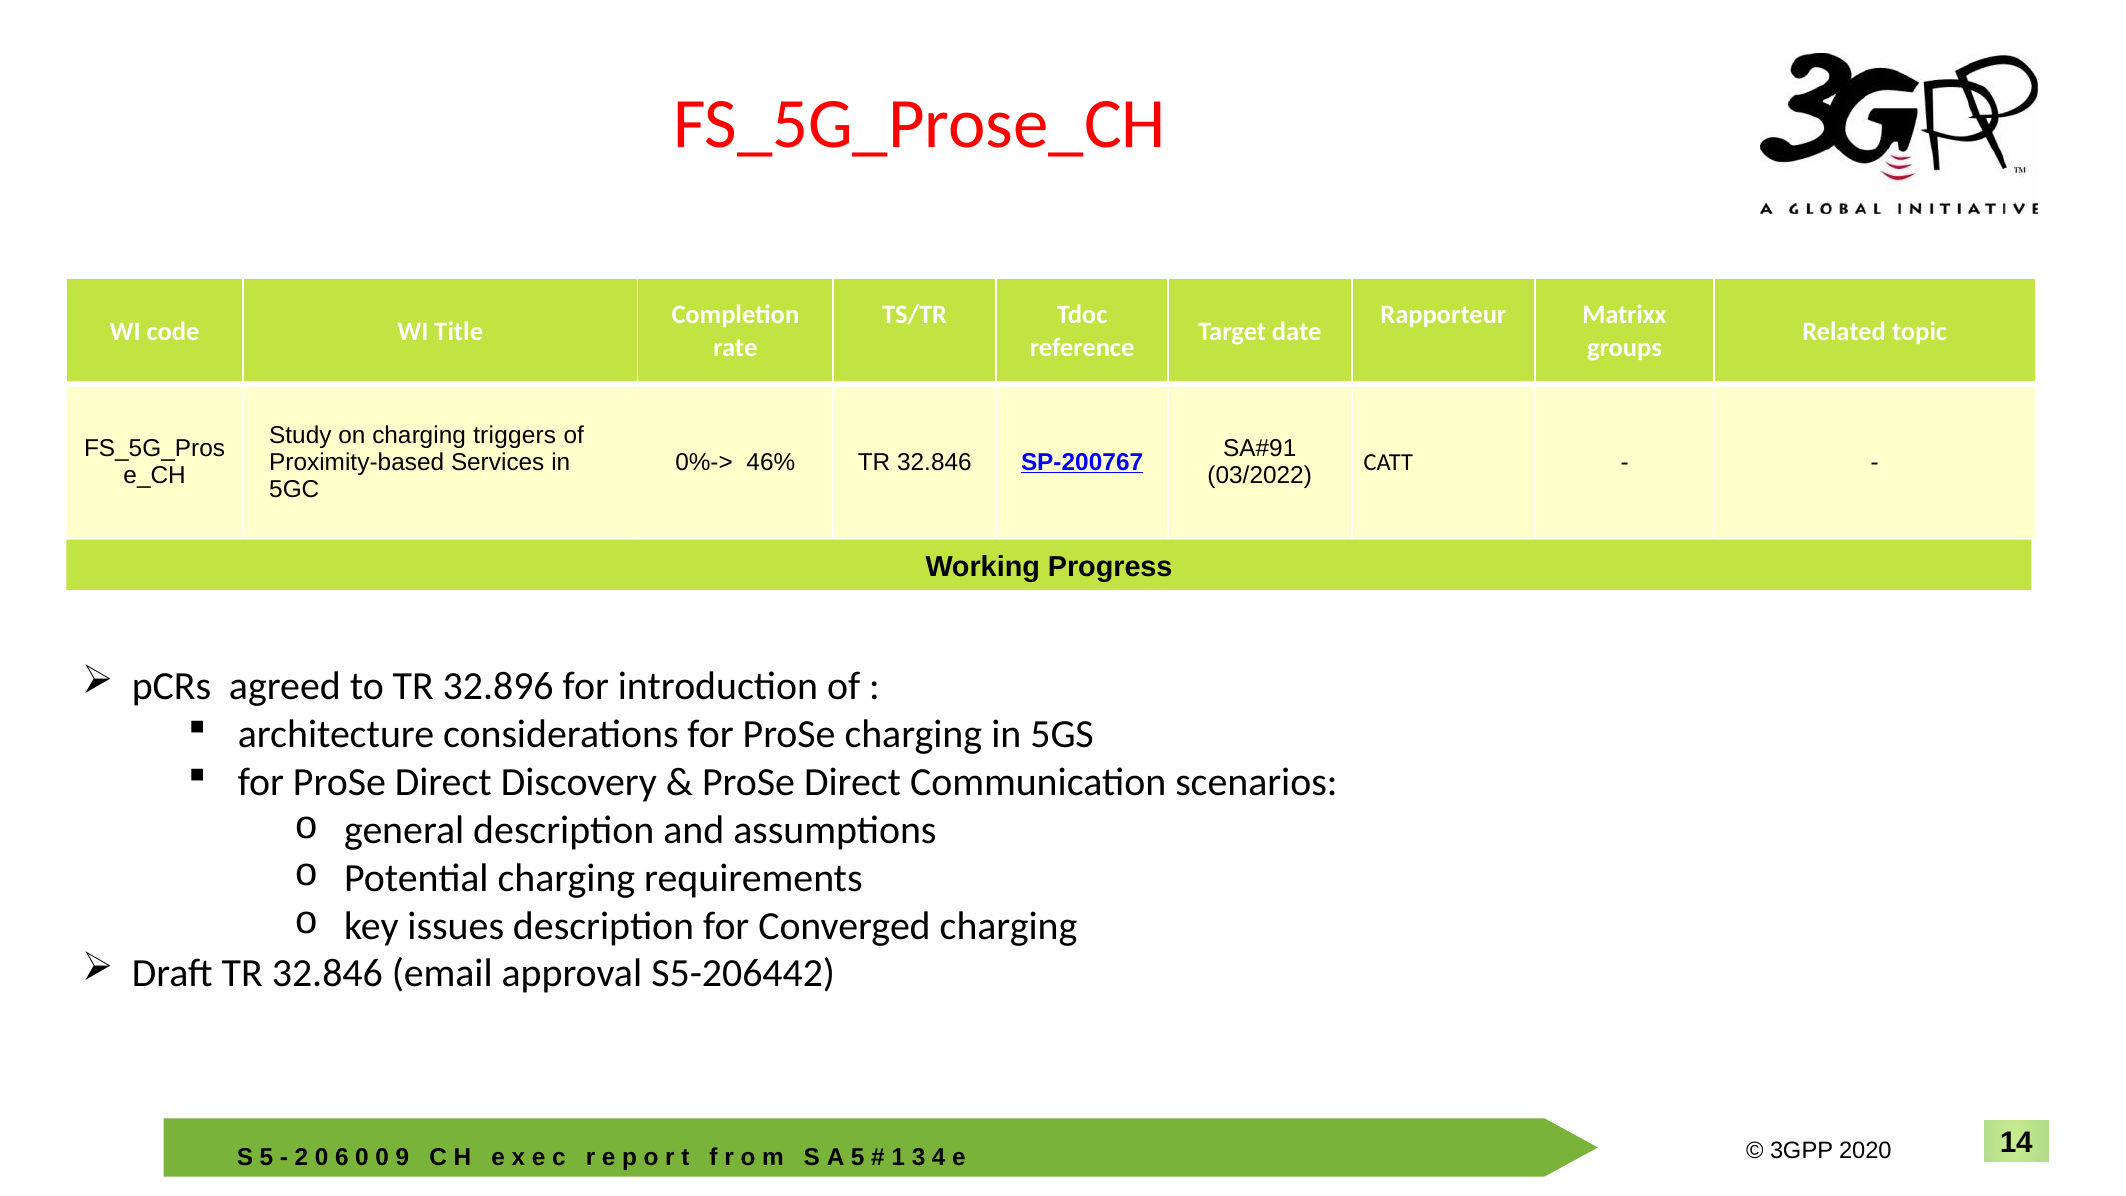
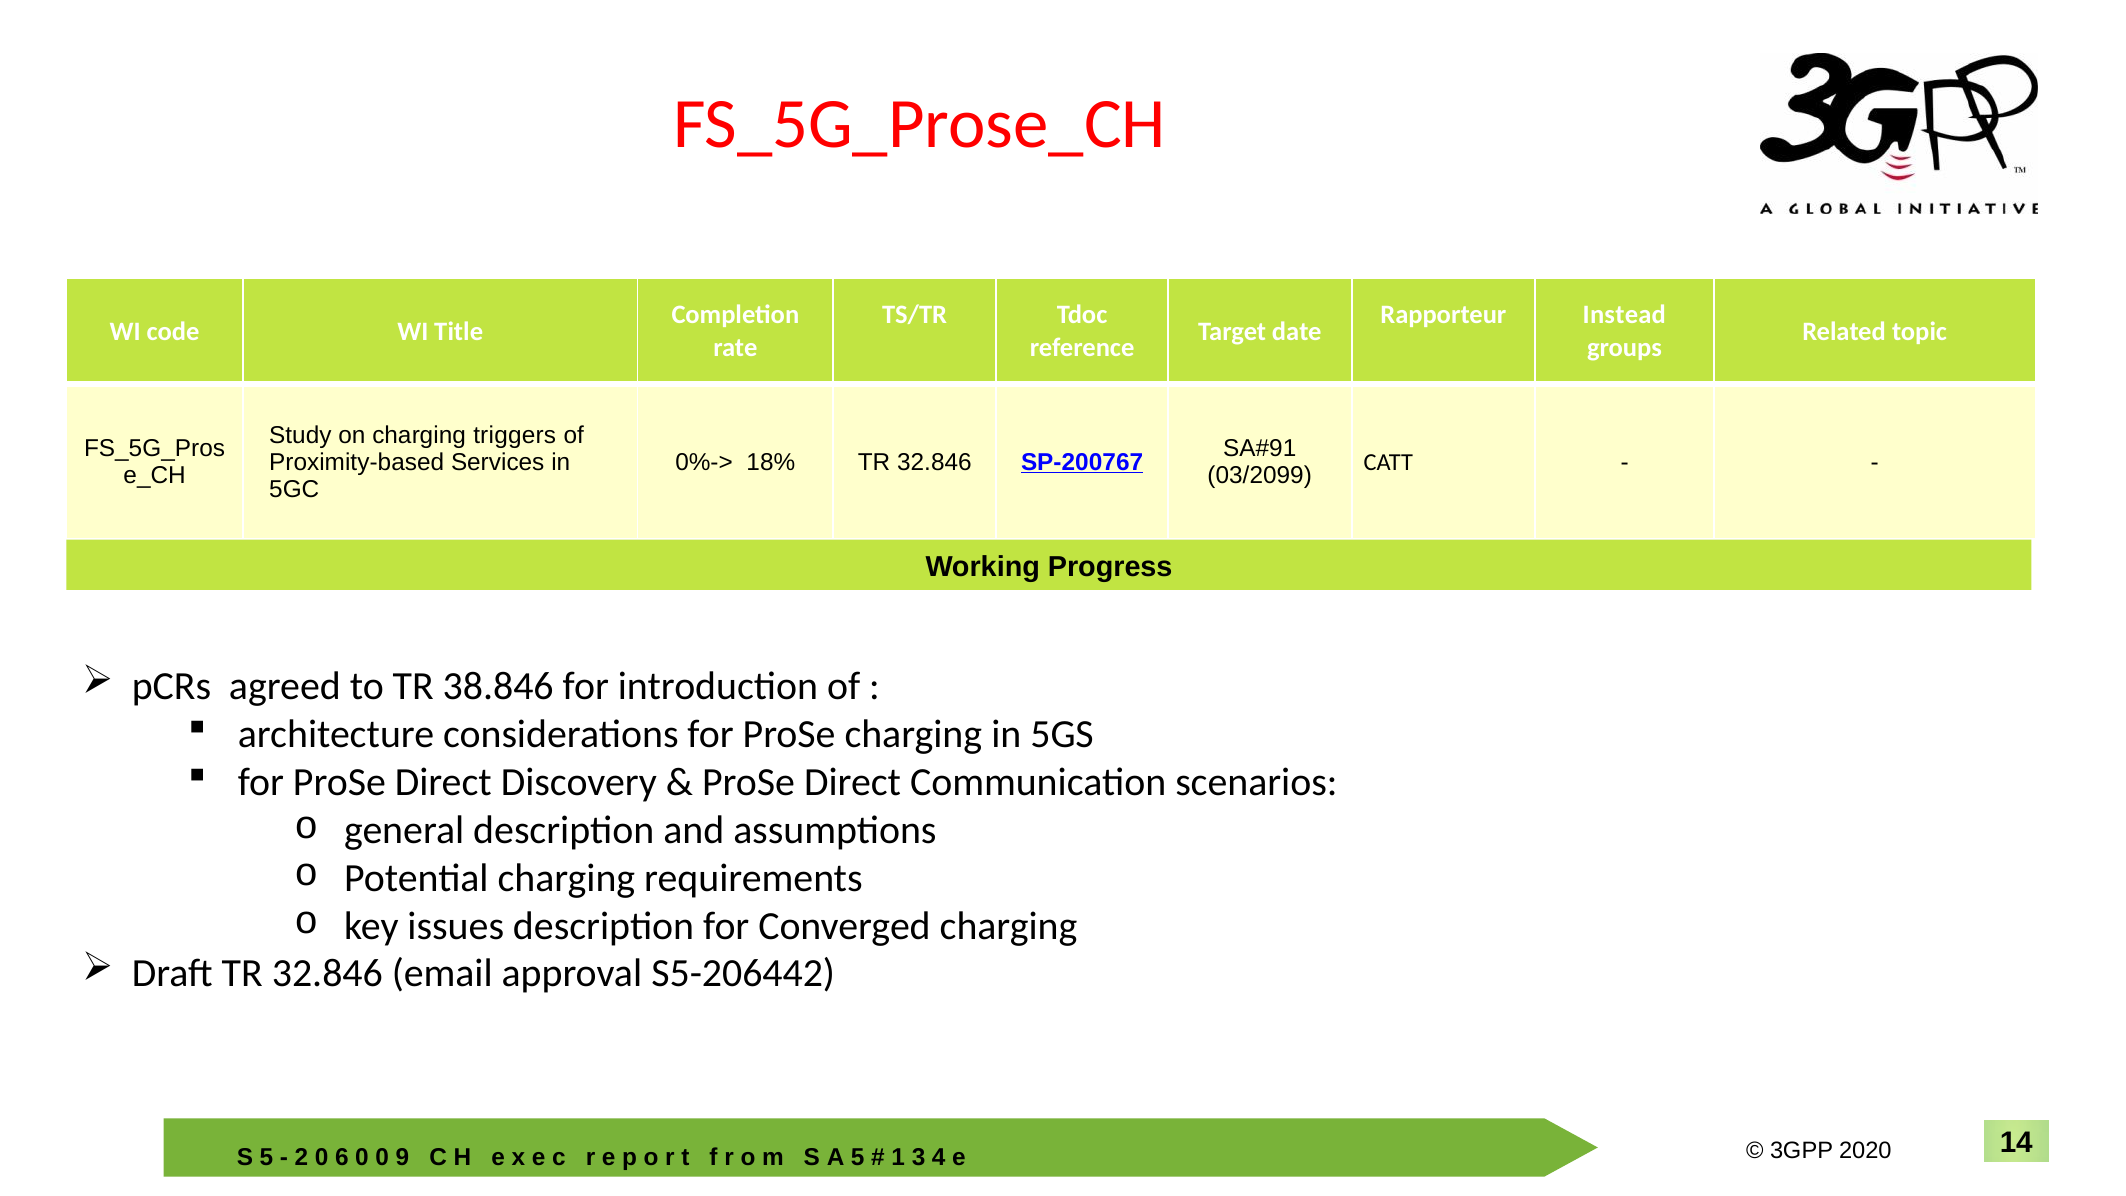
Matrixx: Matrixx -> Instead
46%: 46% -> 18%
03/2022: 03/2022 -> 03/2099
32.896: 32.896 -> 38.846
